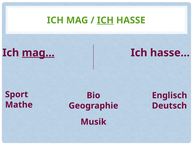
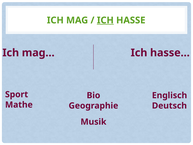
mag… underline: present -> none
